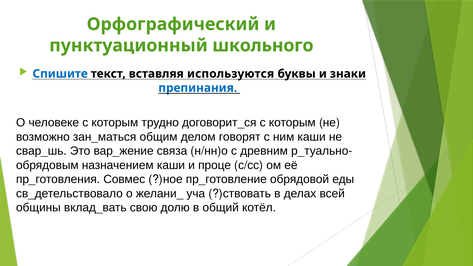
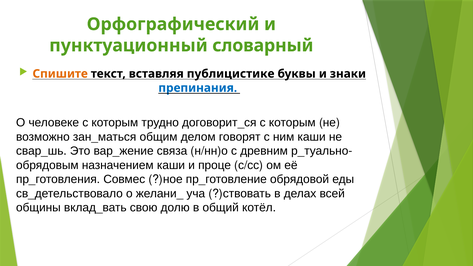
школьного: школьного -> словарный
Спишите colour: blue -> orange
используются: используются -> публицистике
